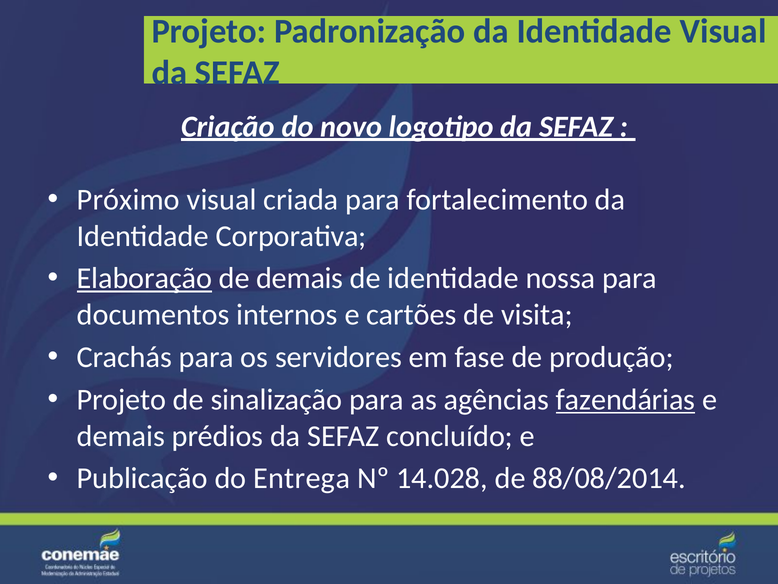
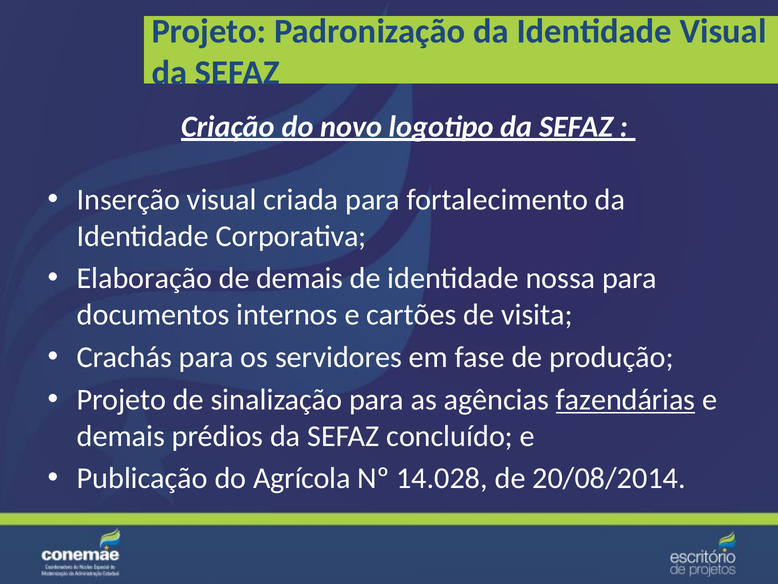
Próximo: Próximo -> Inserção
Elaboração underline: present -> none
Entrega: Entrega -> Agrícola
88/08/2014: 88/08/2014 -> 20/08/2014
